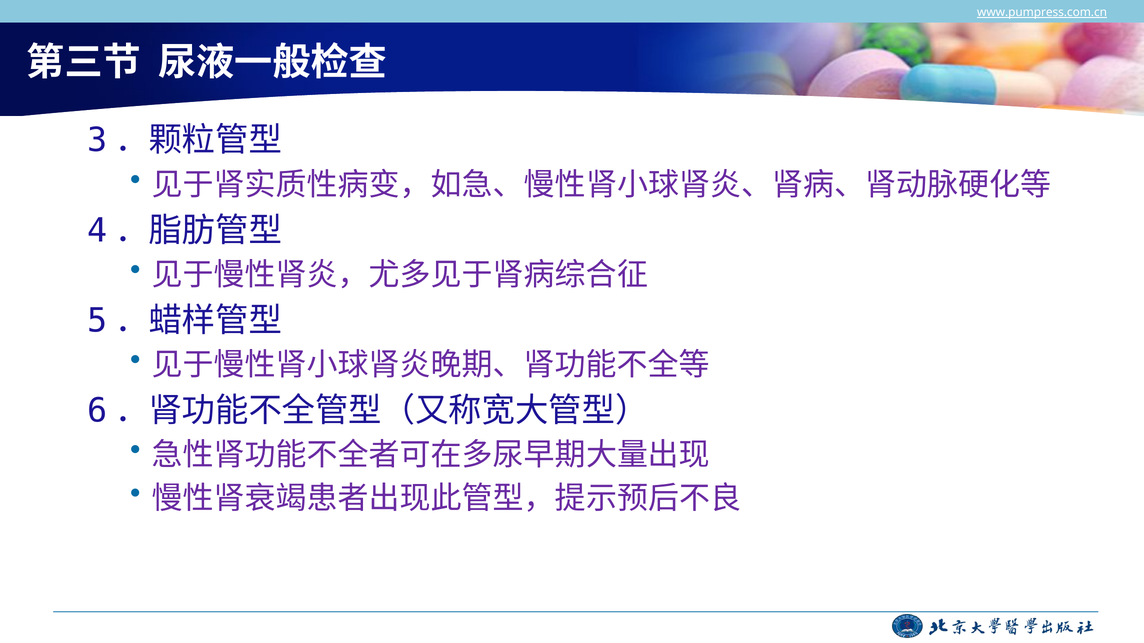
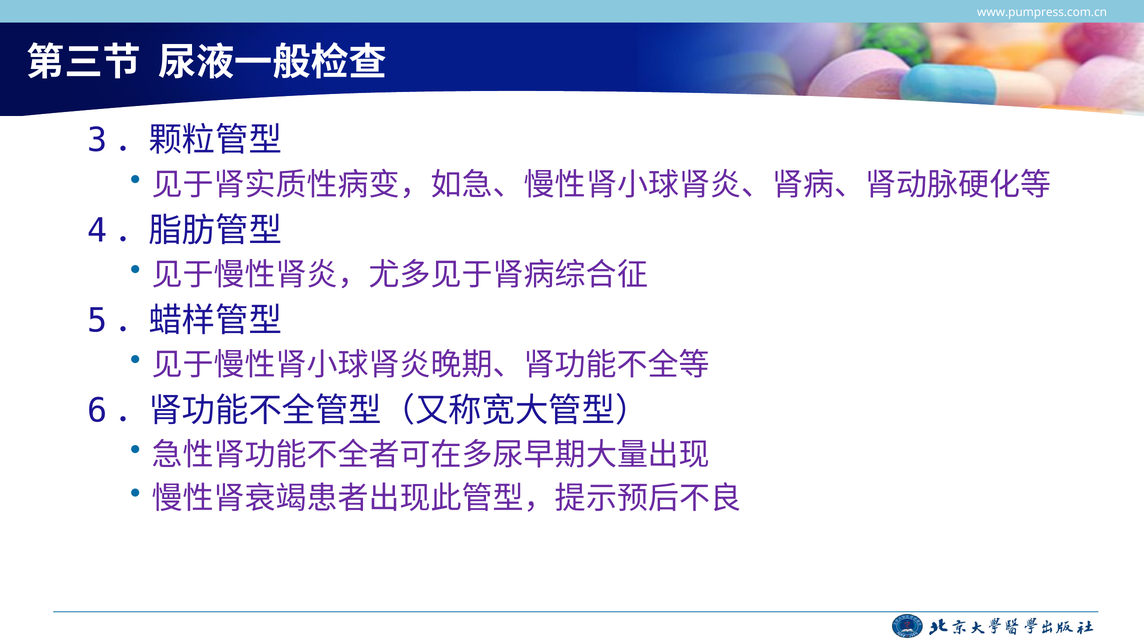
www.pumpress.com.cn underline: present -> none
